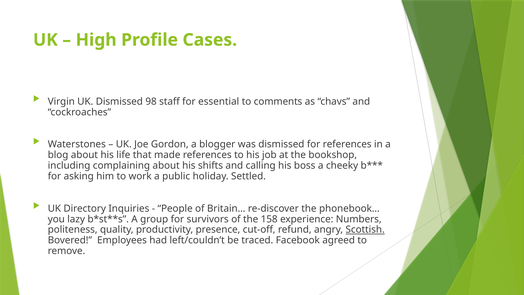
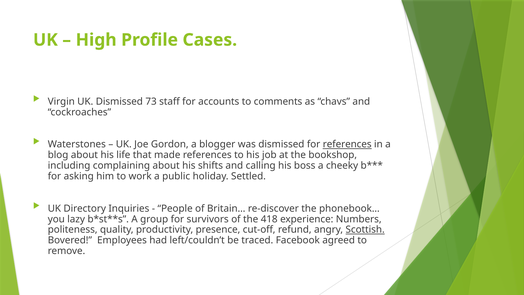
98: 98 -> 73
essential: essential -> accounts
references at (347, 144) underline: none -> present
158: 158 -> 418
